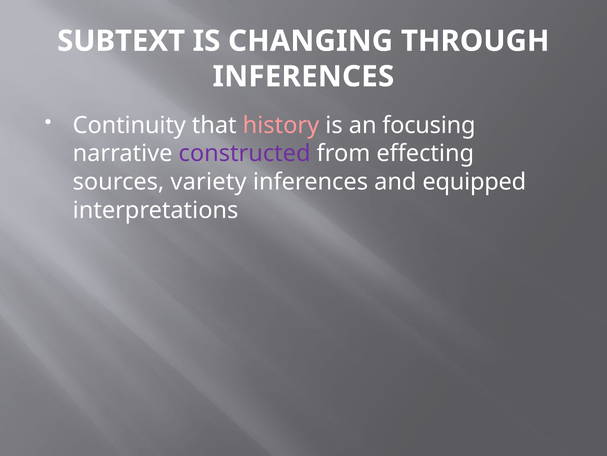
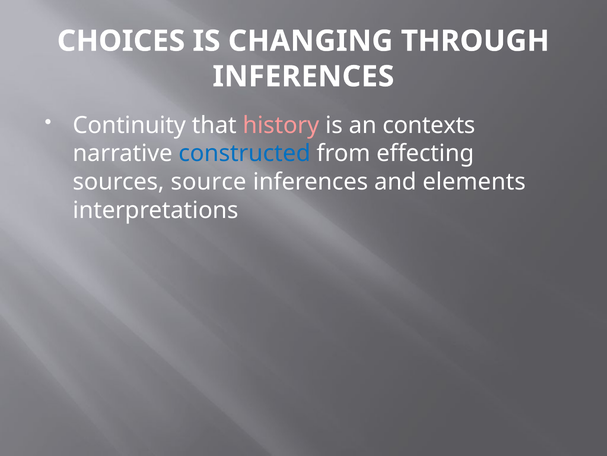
SUBTEXT: SUBTEXT -> CHOICES
focusing: focusing -> contexts
constructed colour: purple -> blue
variety: variety -> source
equipped: equipped -> elements
